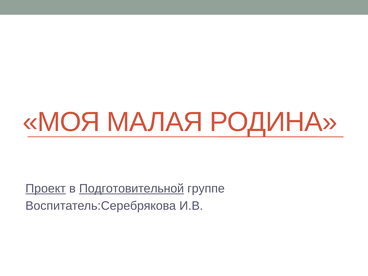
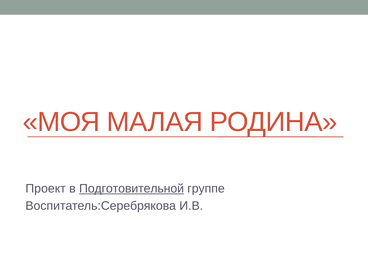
Проект underline: present -> none
